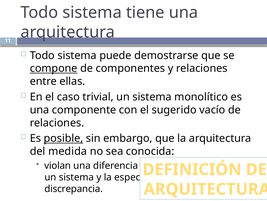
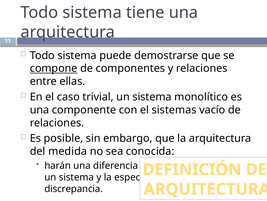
sugerido: sugerido -> sistemas
posible underline: present -> none
violan: violan -> harán
